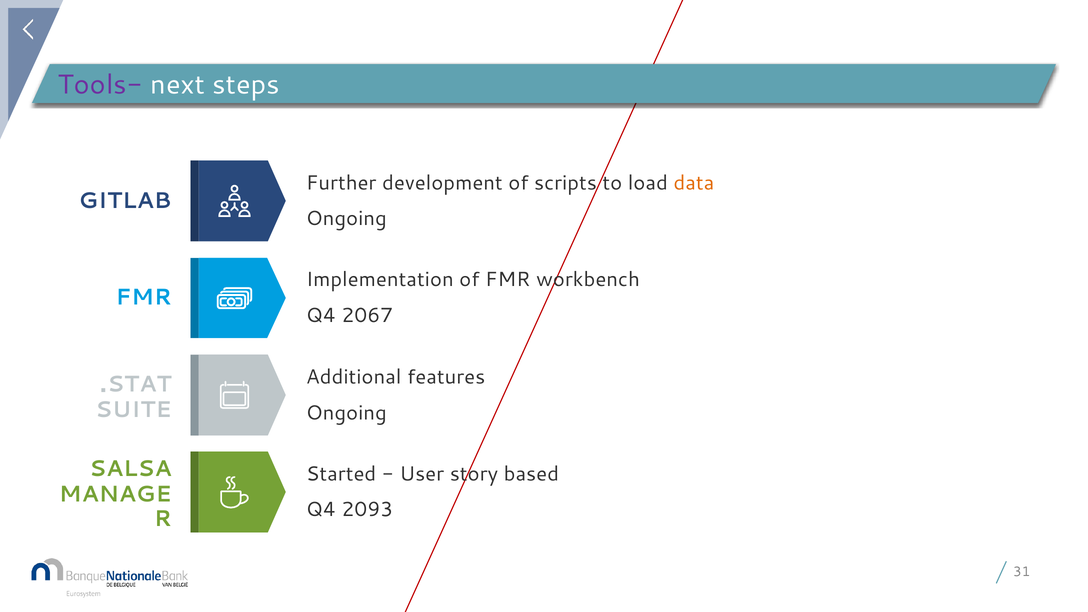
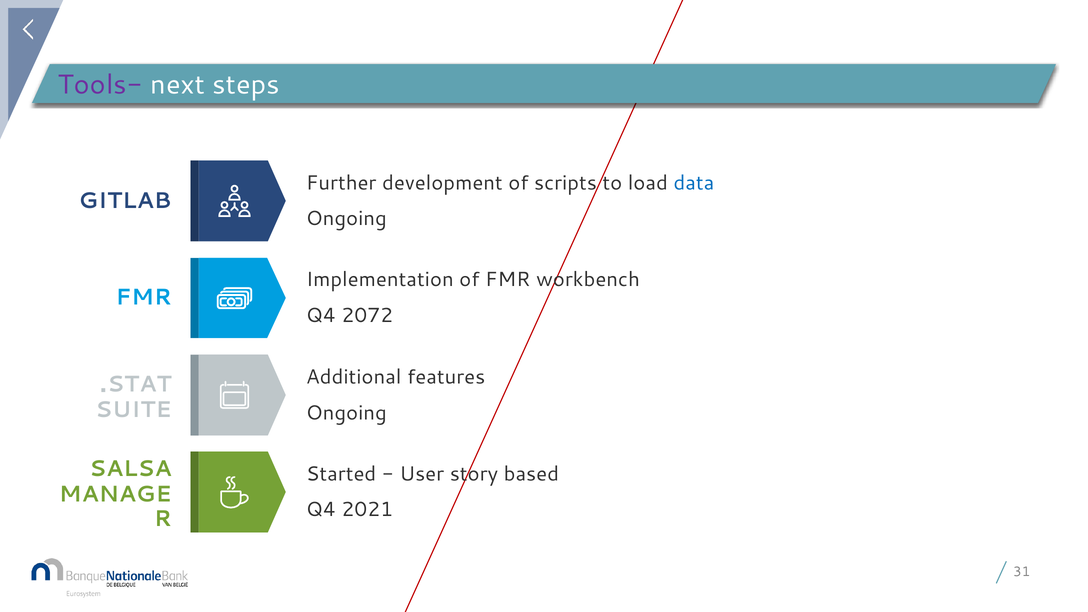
data colour: orange -> blue
2067: 2067 -> 2072
2093: 2093 -> 2021
